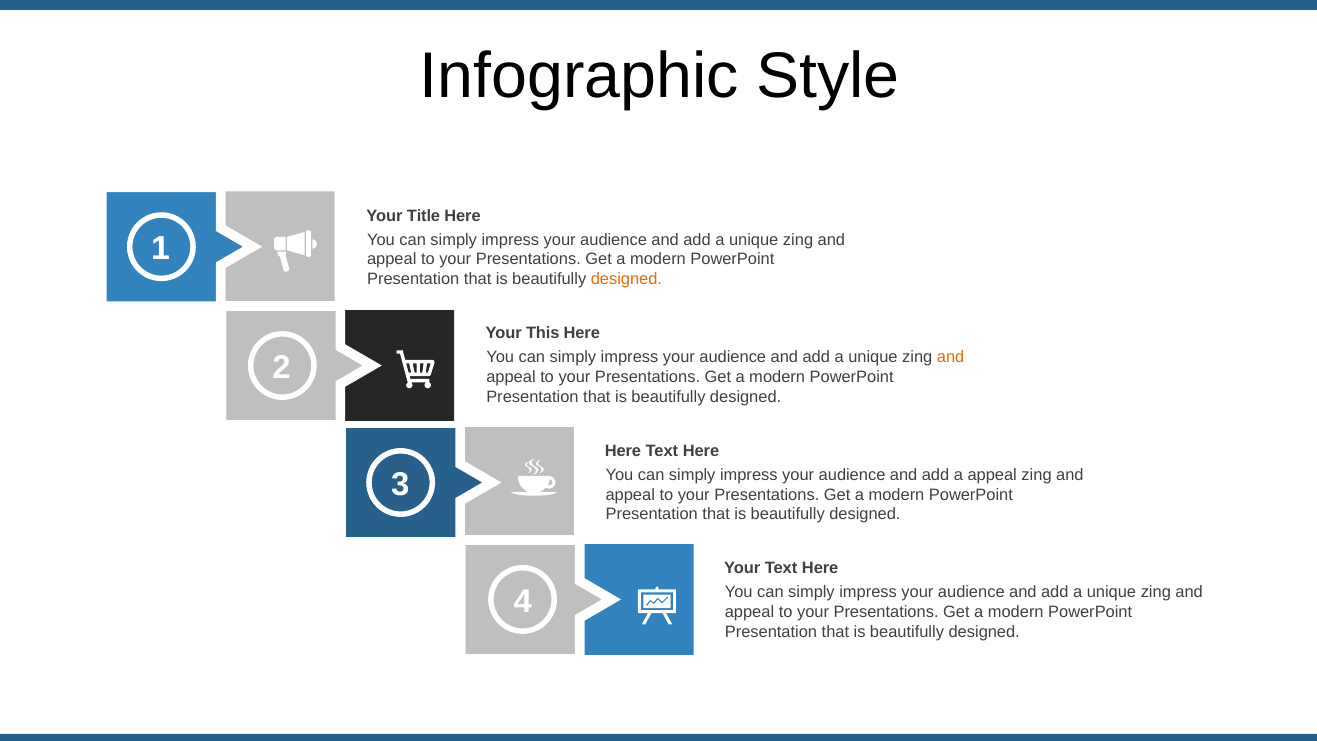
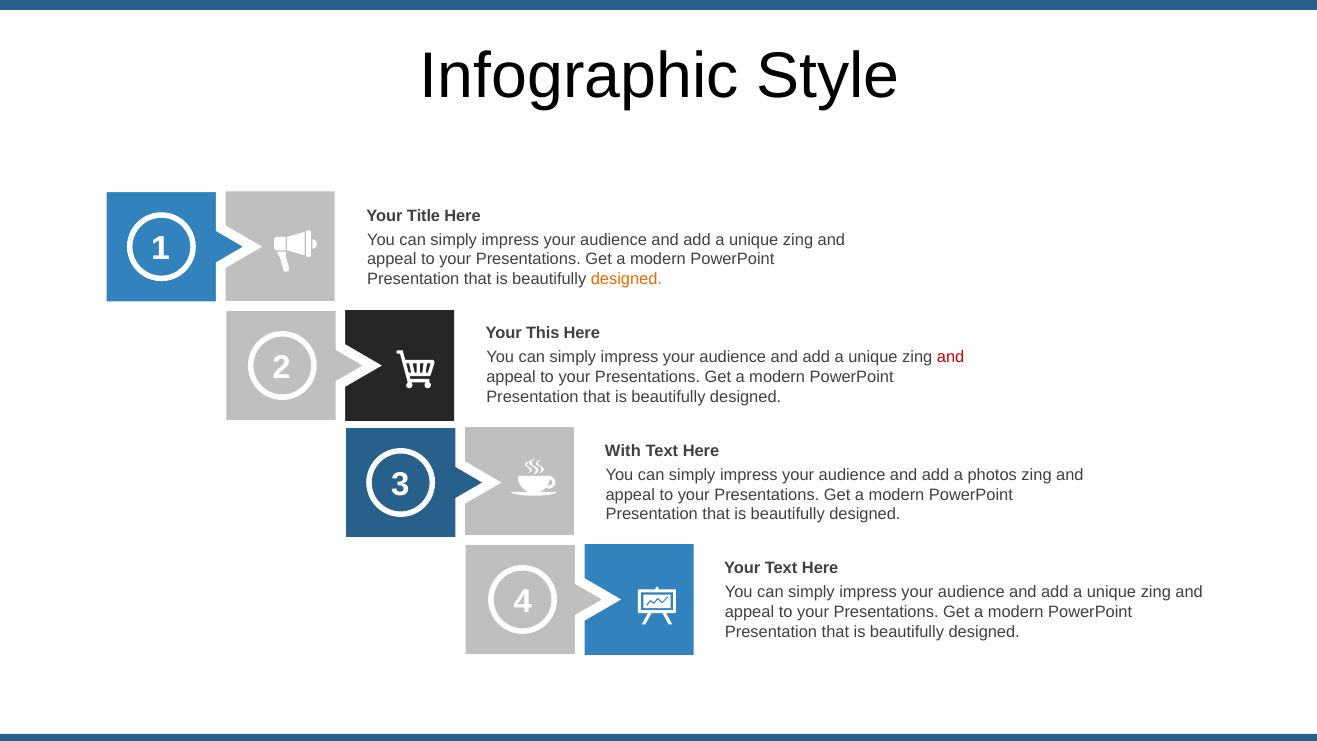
and at (951, 357) colour: orange -> red
Here at (623, 451): Here -> With
a appeal: appeal -> photos
